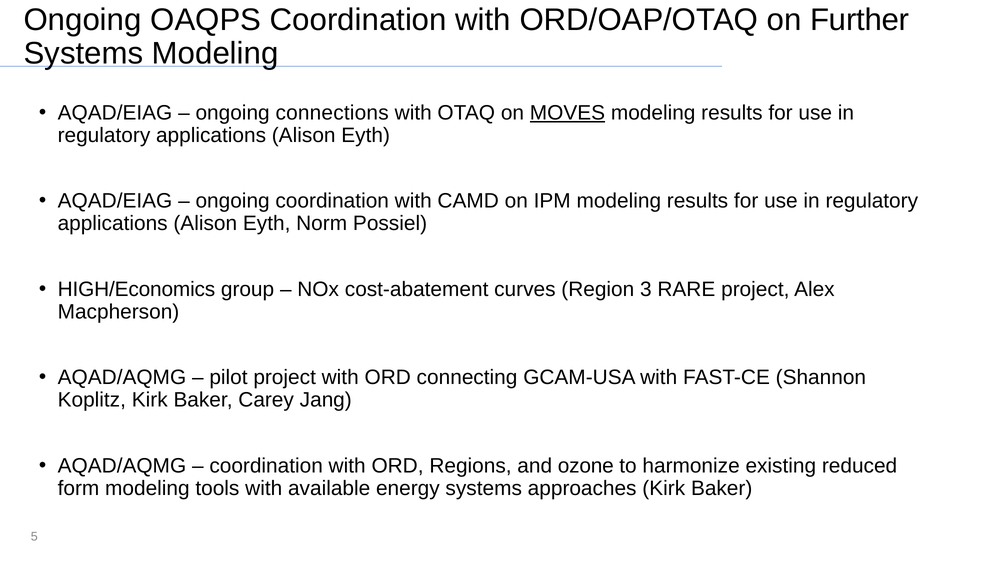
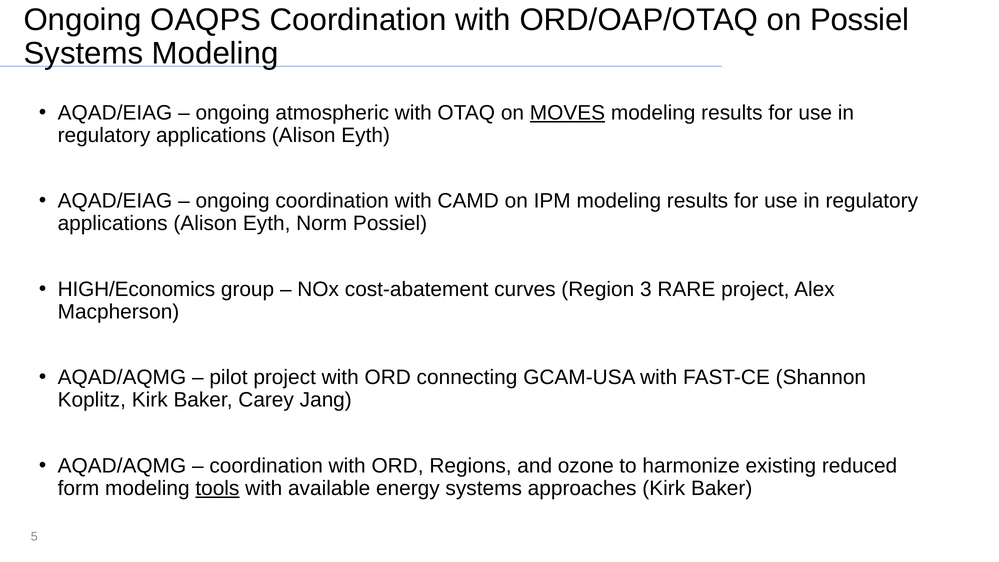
on Further: Further -> Possiel
connections: connections -> atmospheric
tools underline: none -> present
